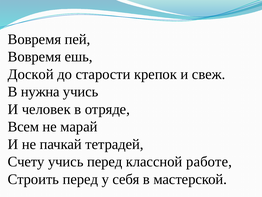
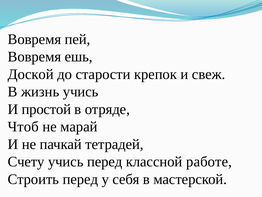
нужна: нужна -> жизнь
человек: человек -> простой
Всем: Всем -> Чтоб
